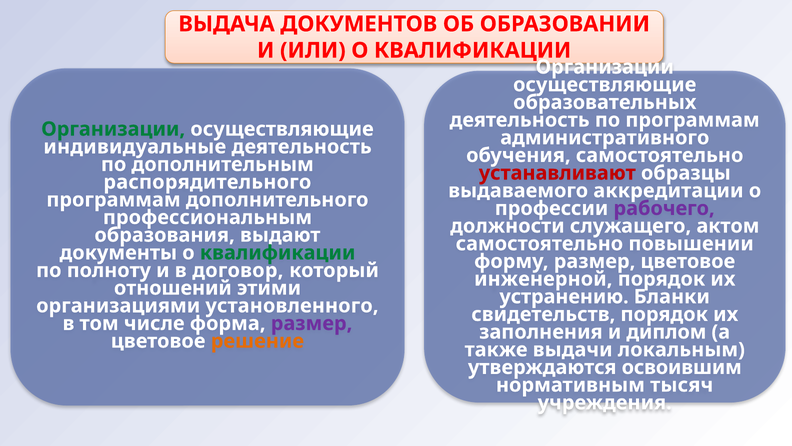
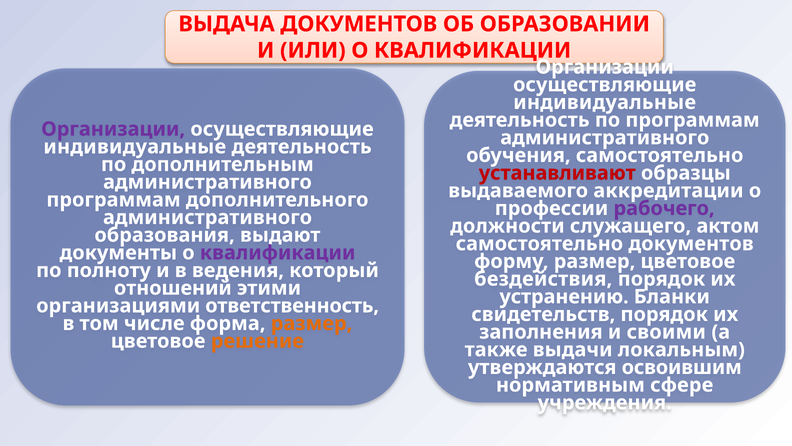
образовательных at (605, 102): образовательных -> индивидуальные
Организации at (113, 129) colour: green -> purple
распорядительного at (207, 182): распорядительного -> административного
профессиональным at (207, 217): профессиональным -> административного
самостоятельно повышении: повышении -> документов
квалификации at (278, 253) colour: green -> purple
договор: договор -> ведения
инженерной: инженерной -> бездействия
установленного: установленного -> ответственность
размер at (312, 323) colour: purple -> orange
диплом: диплом -> своими
тысяч: тысяч -> сфере
